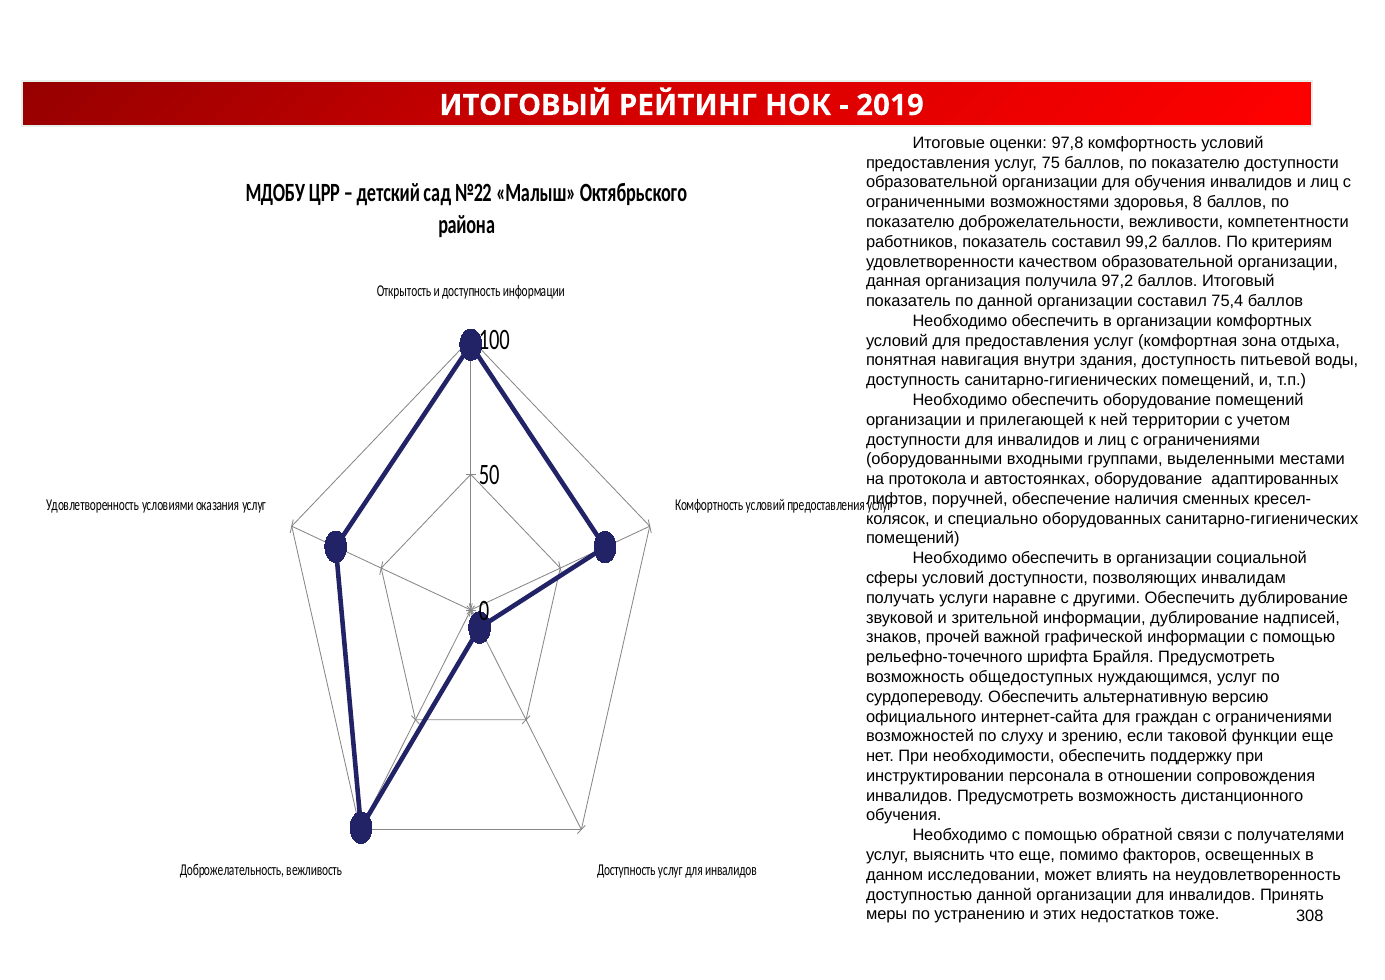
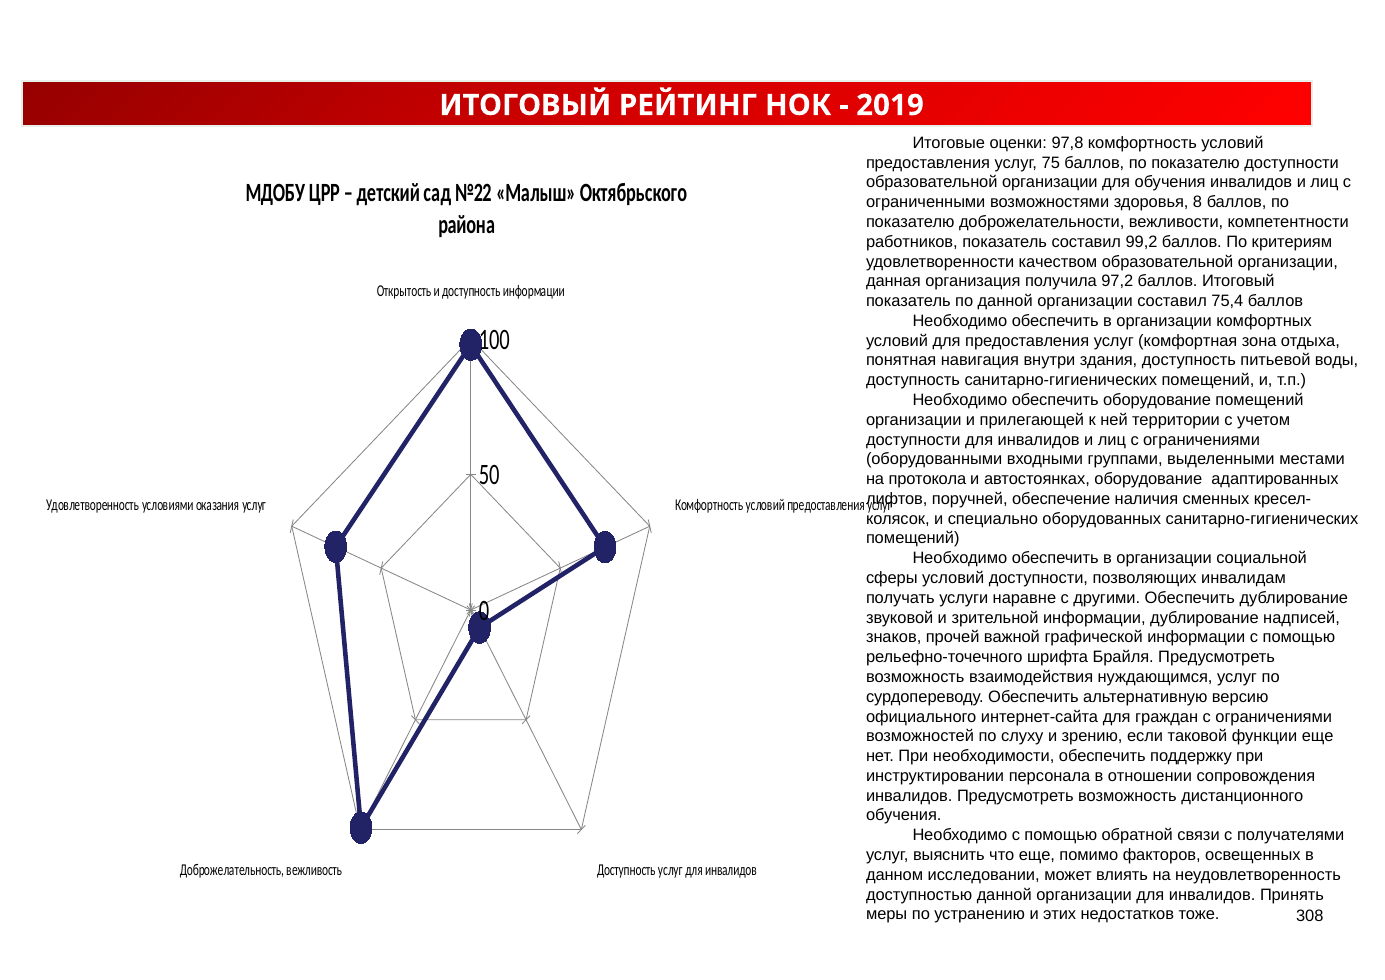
общедоступных: общедоступных -> взаимодействия
